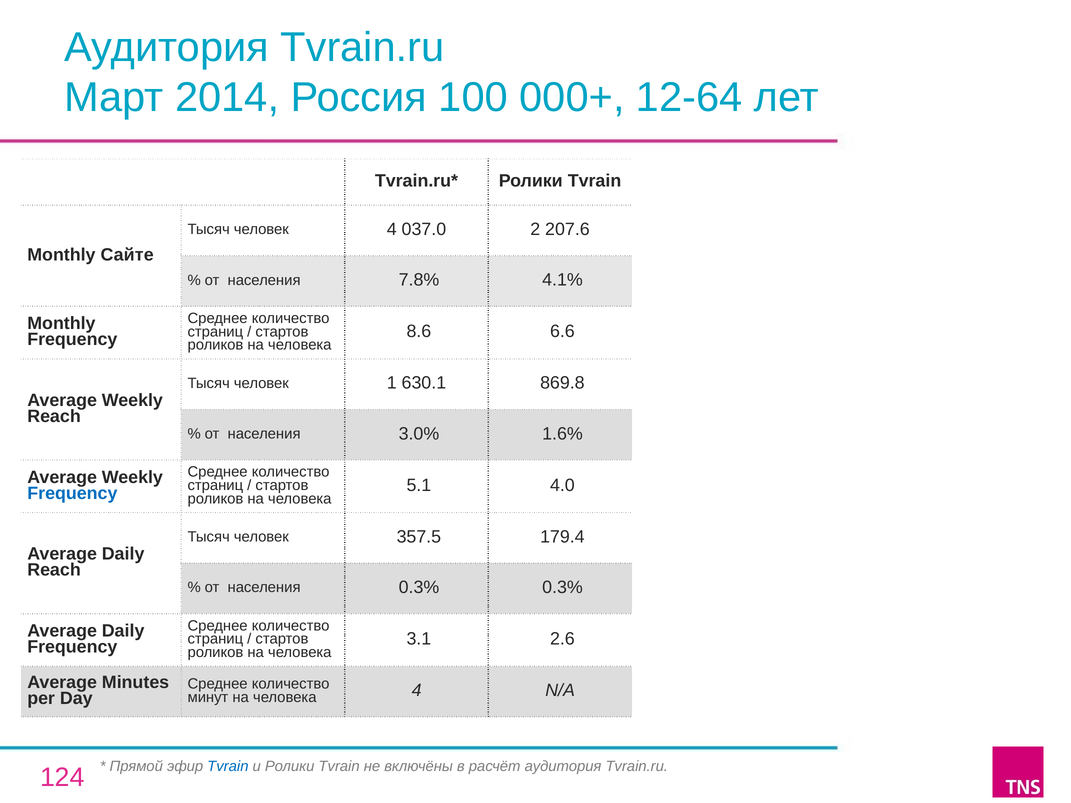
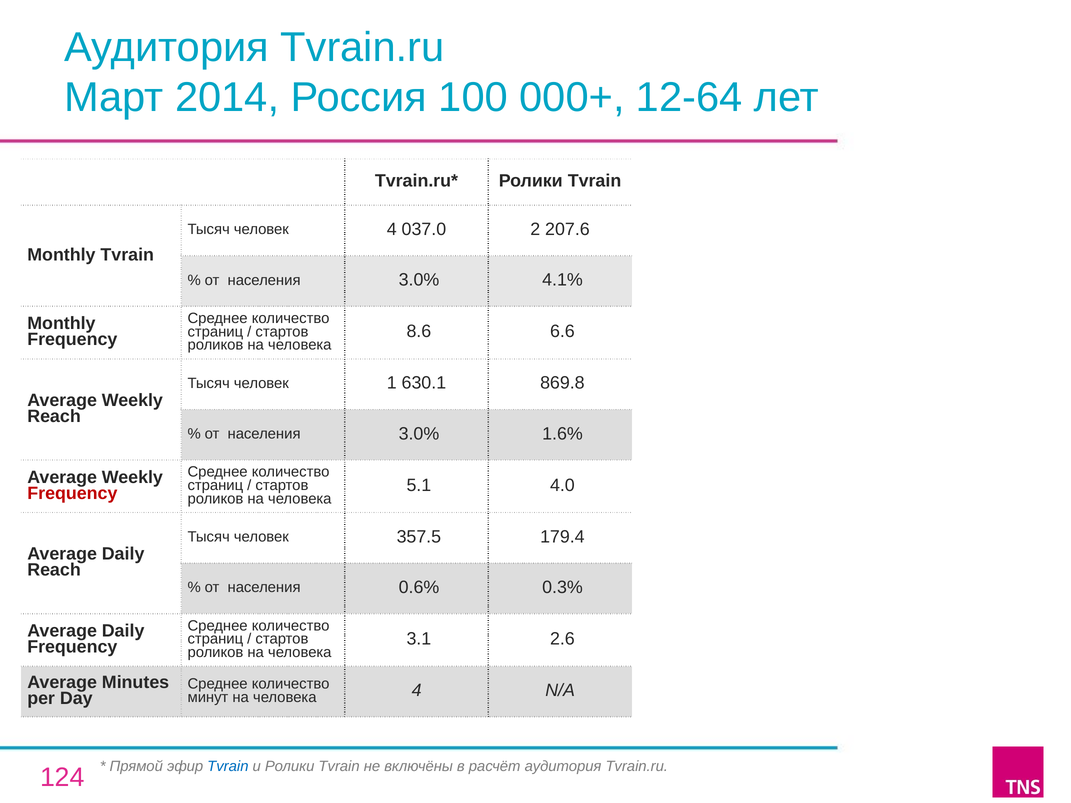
Monthly Сайте: Сайте -> Tvrain
7.8% at (419, 280): 7.8% -> 3.0%
Frequency at (72, 493) colour: blue -> red
населения 0.3%: 0.3% -> 0.6%
